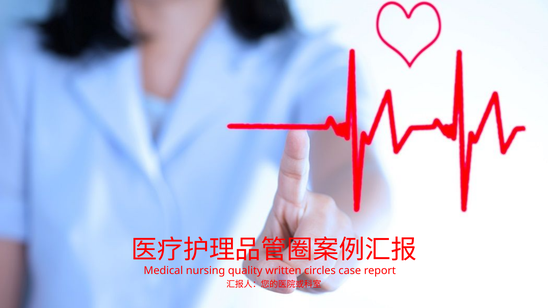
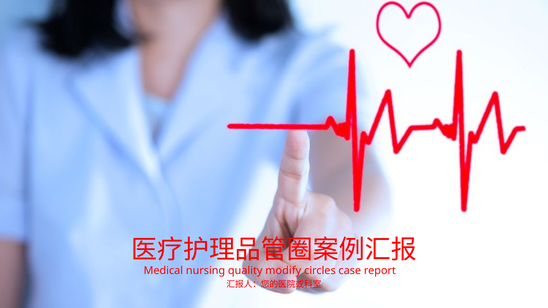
written: written -> modify
